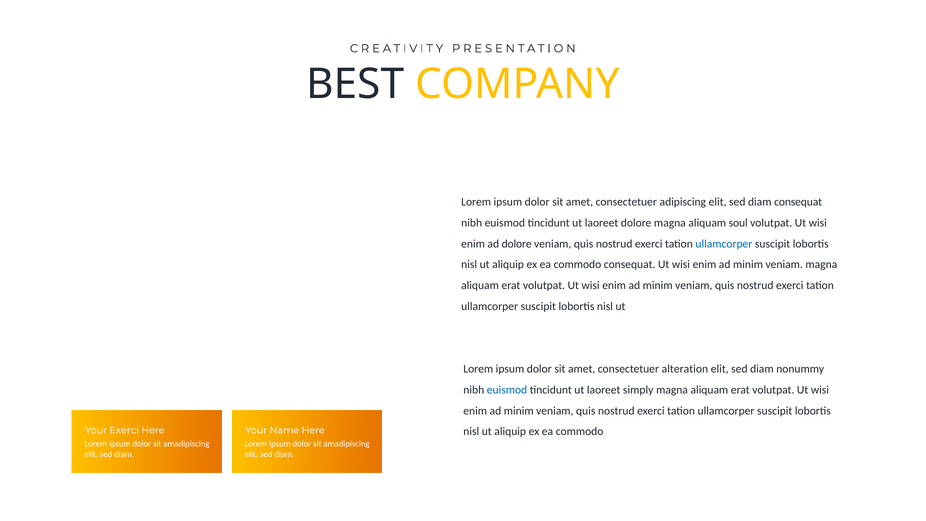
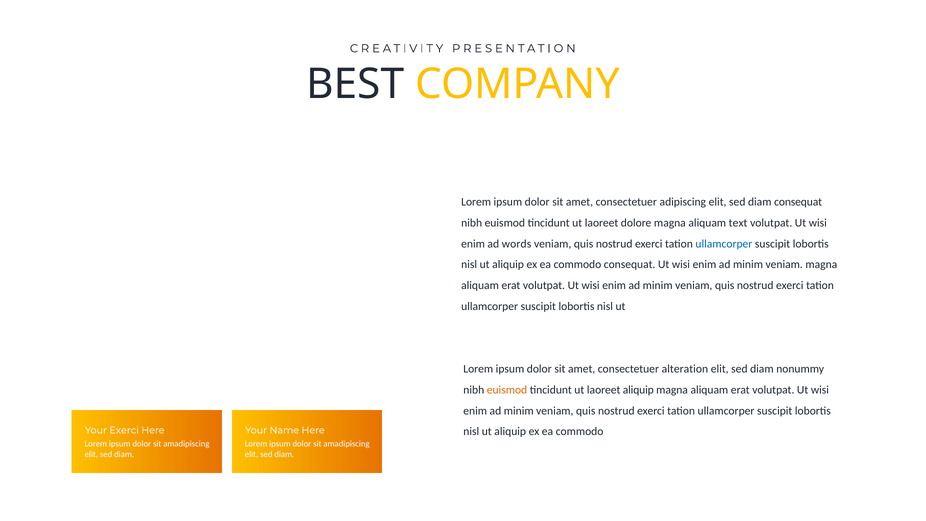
soul: soul -> text
ad dolore: dolore -> words
euismod at (507, 390) colour: blue -> orange
laoreet simply: simply -> aliquip
